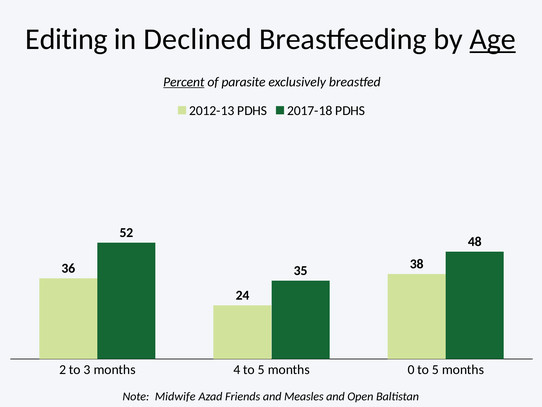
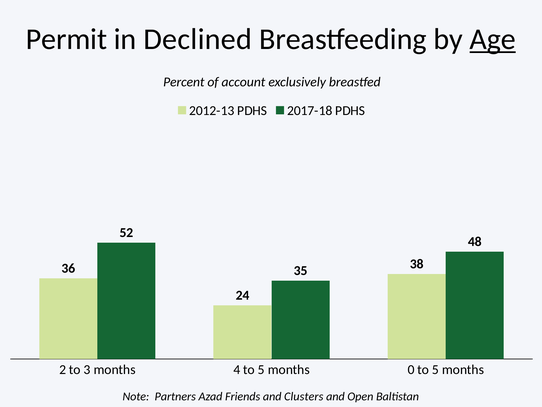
Editing: Editing -> Permit
Percent underline: present -> none
parasite: parasite -> account
Midwife: Midwife -> Partners
Measles: Measles -> Clusters
